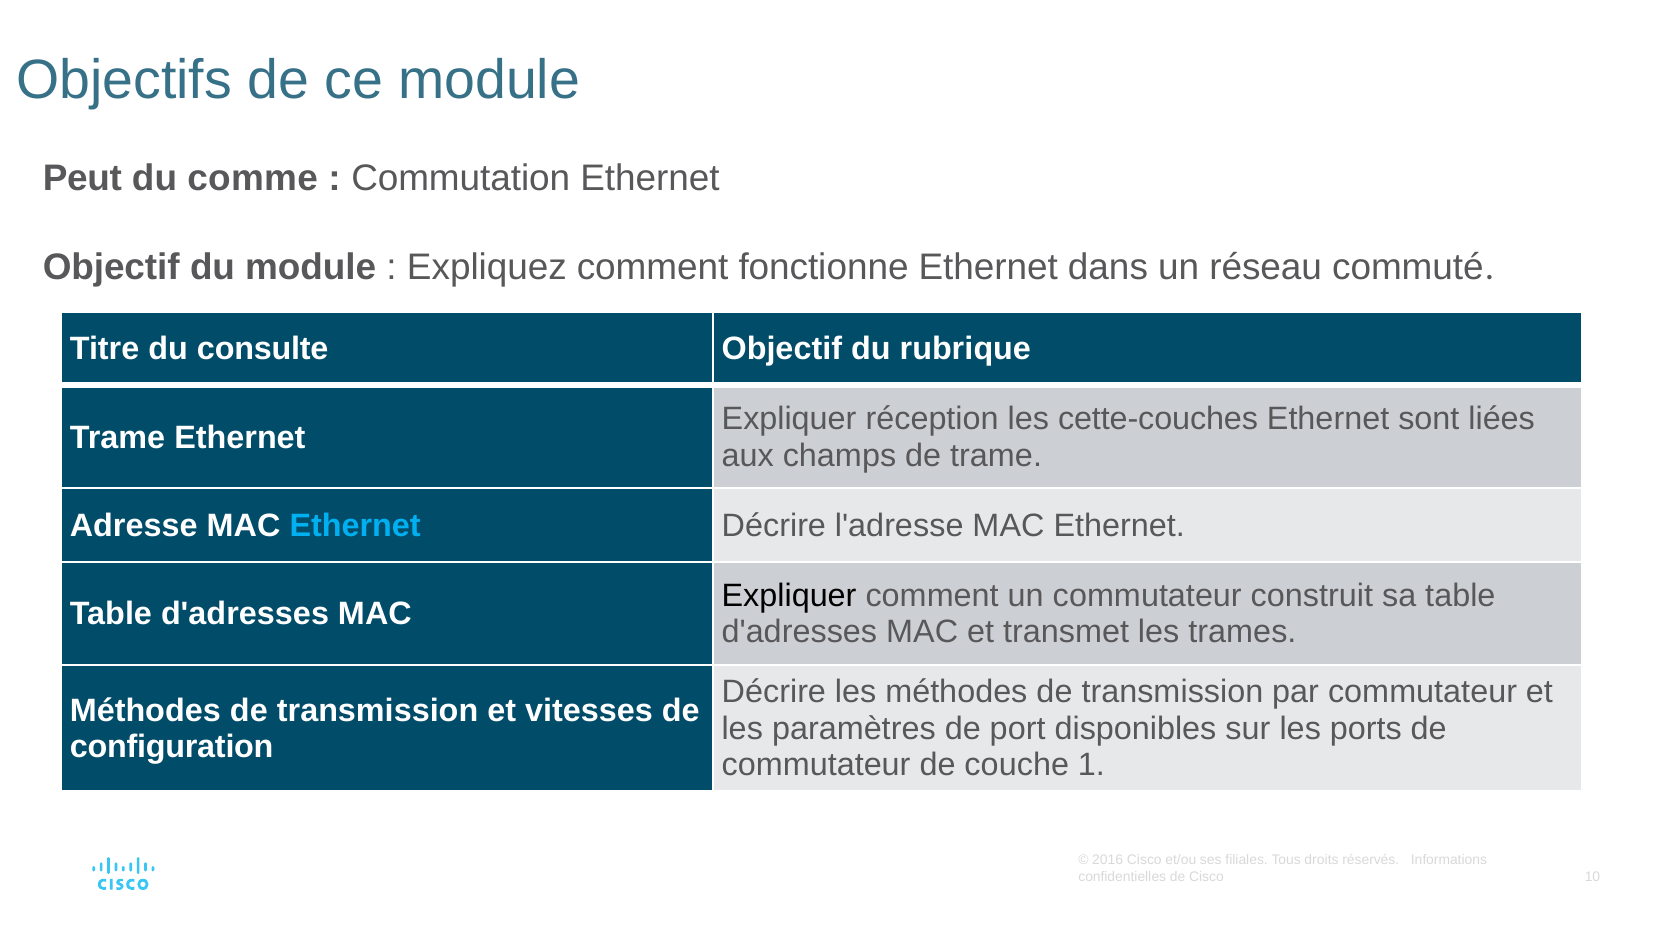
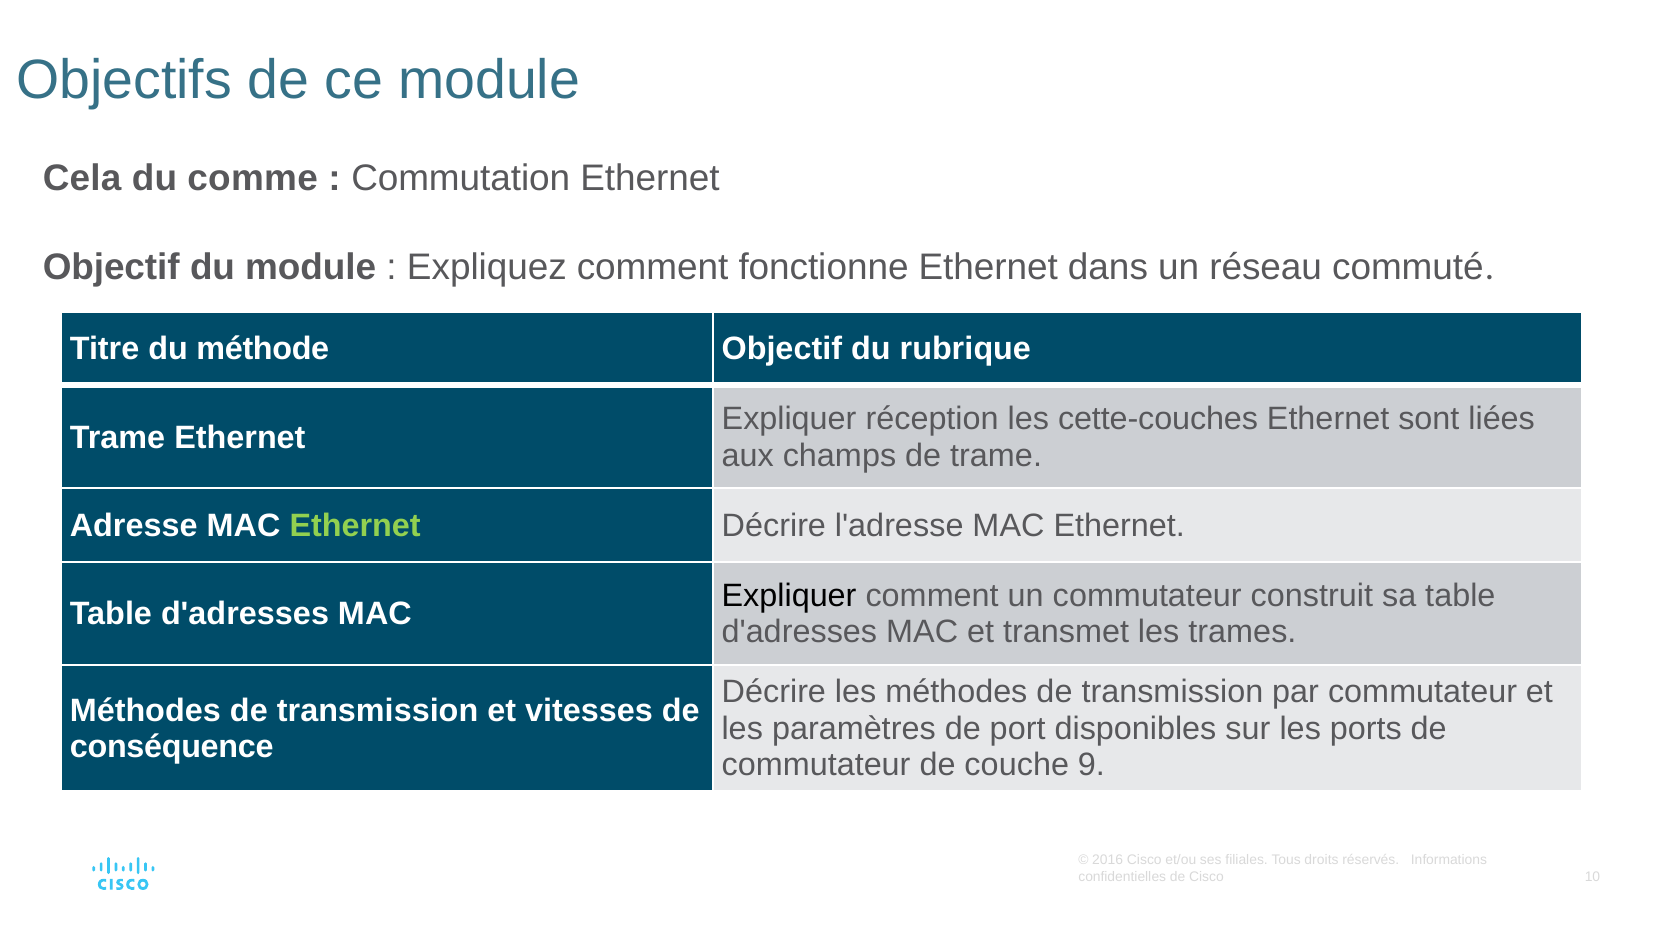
Peut: Peut -> Cela
consulte: consulte -> méthode
Ethernet at (355, 526) colour: light blue -> light green
configuration: configuration -> conséquence
1: 1 -> 9
